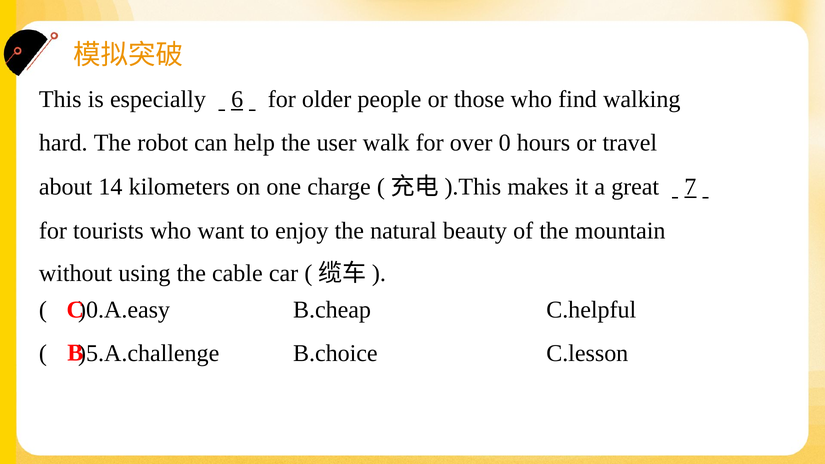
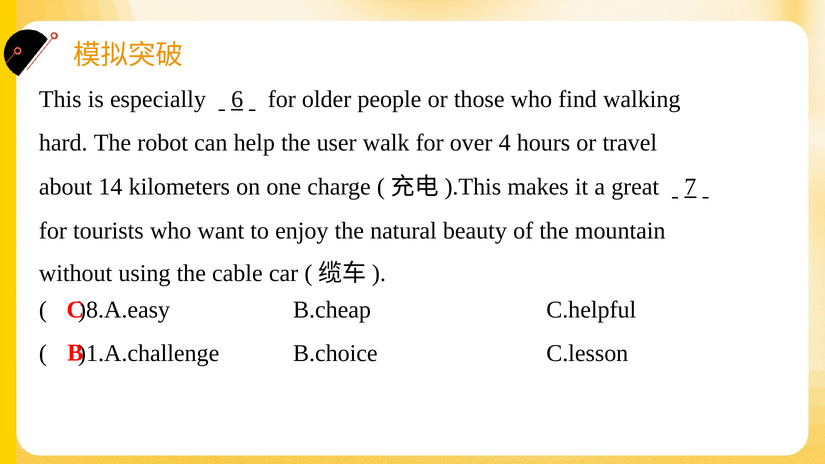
over 0: 0 -> 4
)0.A.easy: )0.A.easy -> )8.A.easy
)5.A.challenge: )5.A.challenge -> )1.A.challenge
